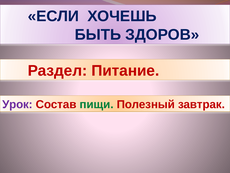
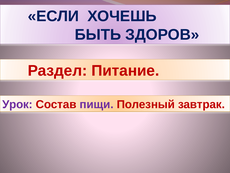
пищи colour: green -> purple
